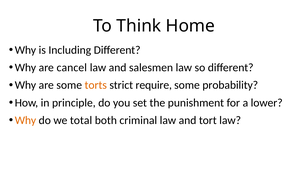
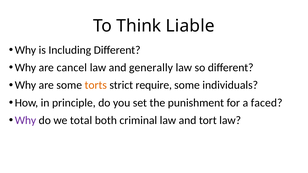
Home: Home -> Liable
salesmen: salesmen -> generally
probability: probability -> individuals
lower: lower -> faced
Why at (25, 120) colour: orange -> purple
